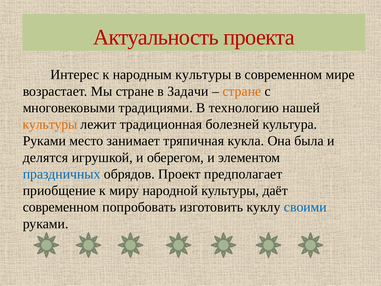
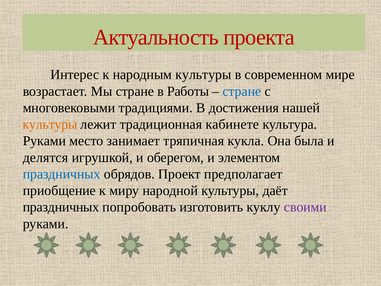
Задачи: Задачи -> Работы
стране at (242, 91) colour: orange -> blue
технологию: технологию -> достижения
болезней: болезней -> кабинете
современном at (61, 207): современном -> праздничных
своими colour: blue -> purple
